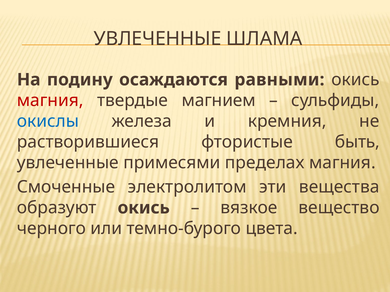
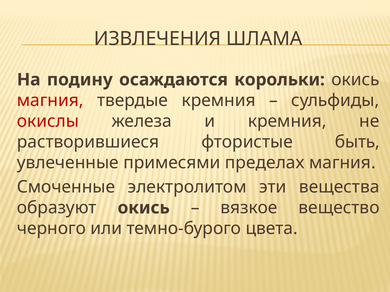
УВЛЕЧЕННЫЕ at (158, 39): УВЛЕЧЕННЫЕ -> ИЗВЛЕЧЕНИЯ
равными: равными -> корольки
твердые магнием: магнием -> кремния
окислы colour: blue -> red
